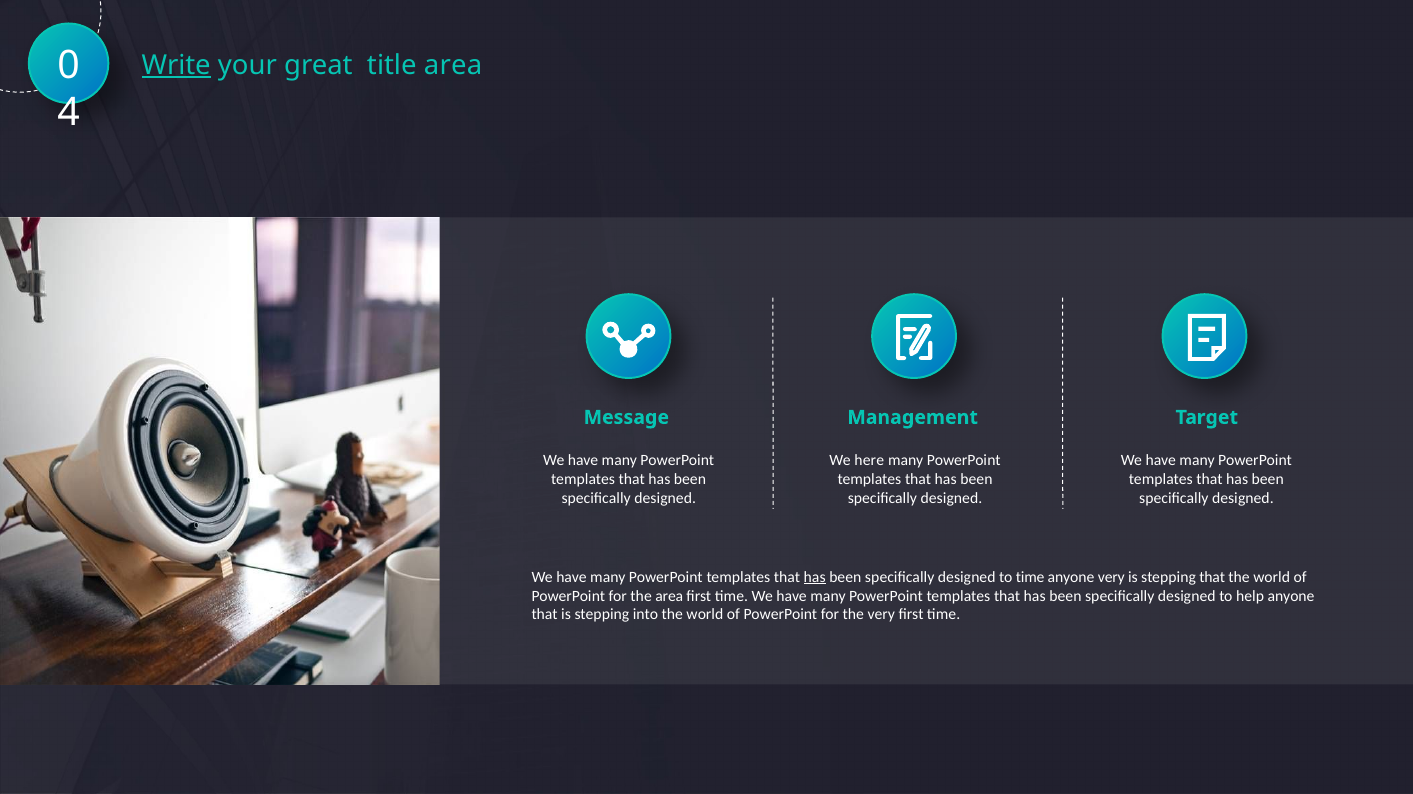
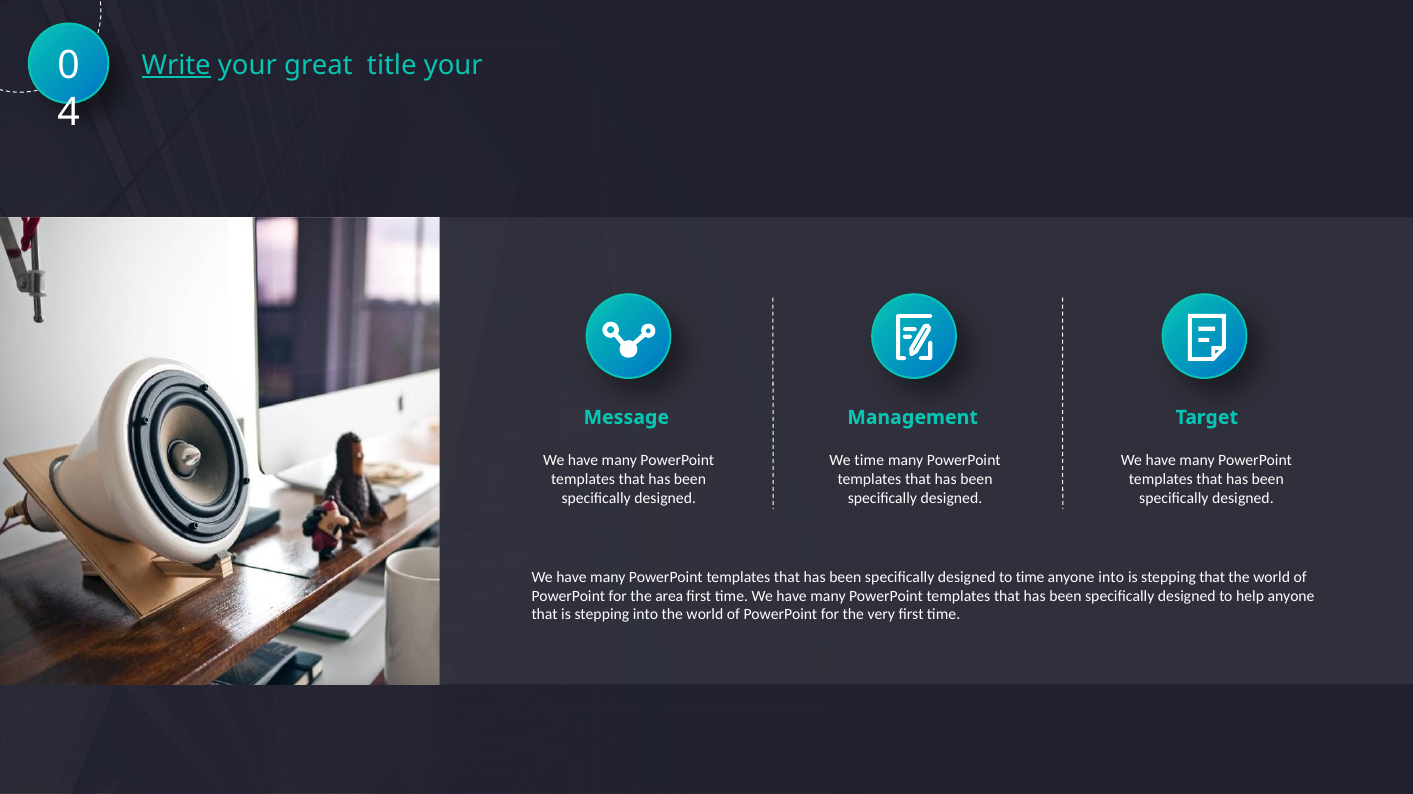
title area: area -> your
We here: here -> time
has at (815, 577) underline: present -> none
anyone very: very -> into
